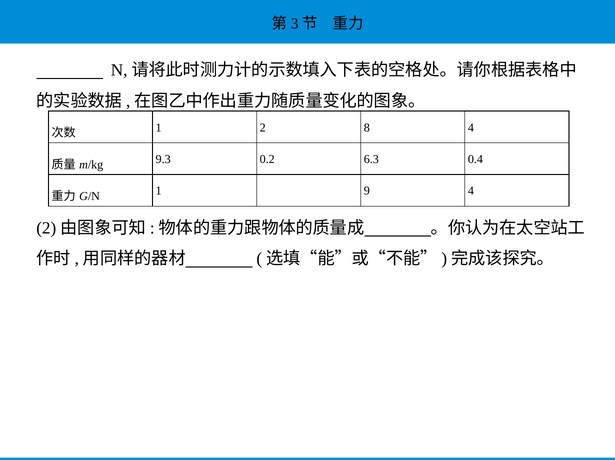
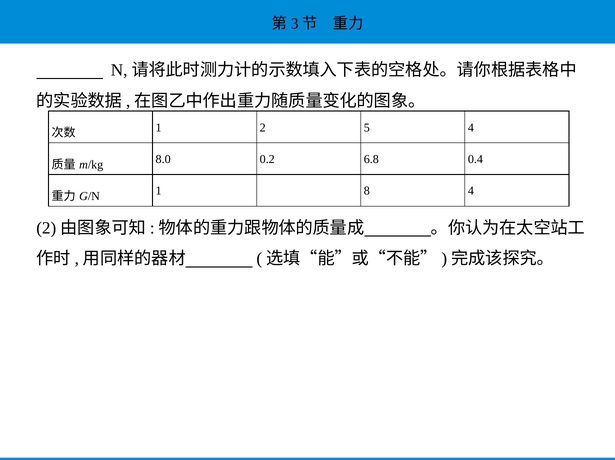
8: 8 -> 5
9.3: 9.3 -> 8.0
6.3: 6.3 -> 6.8
9: 9 -> 8
